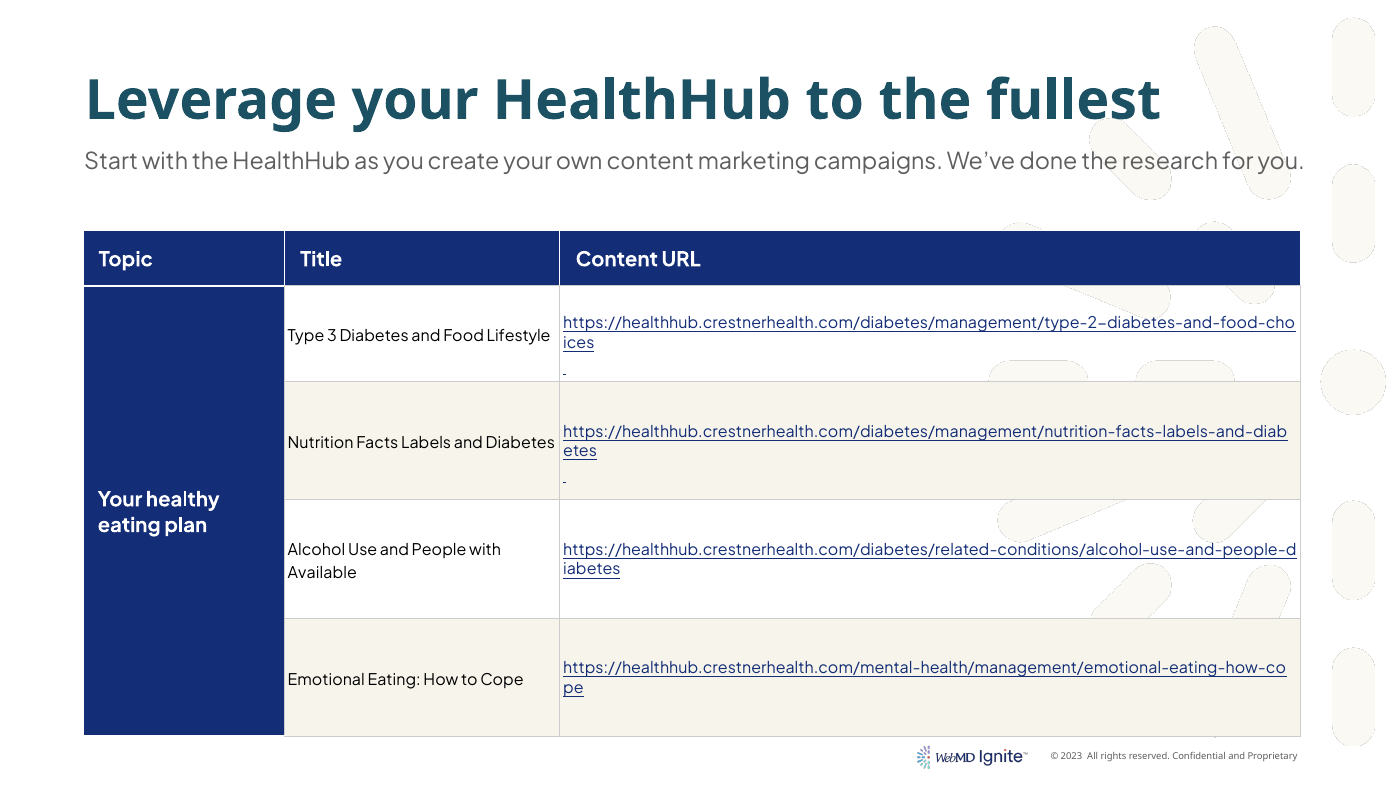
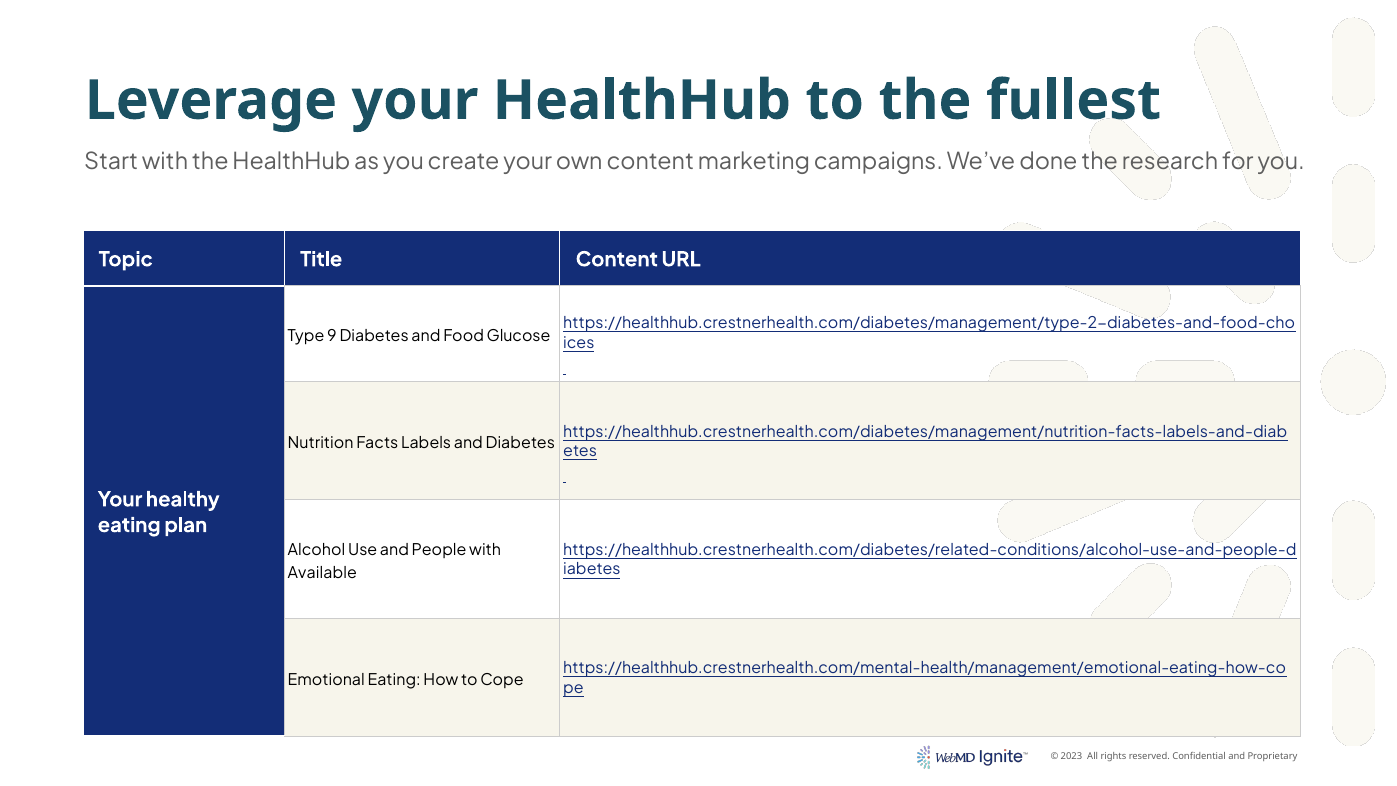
3: 3 -> 9
Lifestyle: Lifestyle -> Glucose
